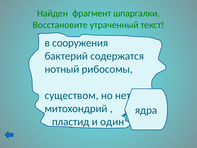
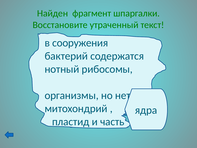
существом: существом -> организмы
один: один -> часть
